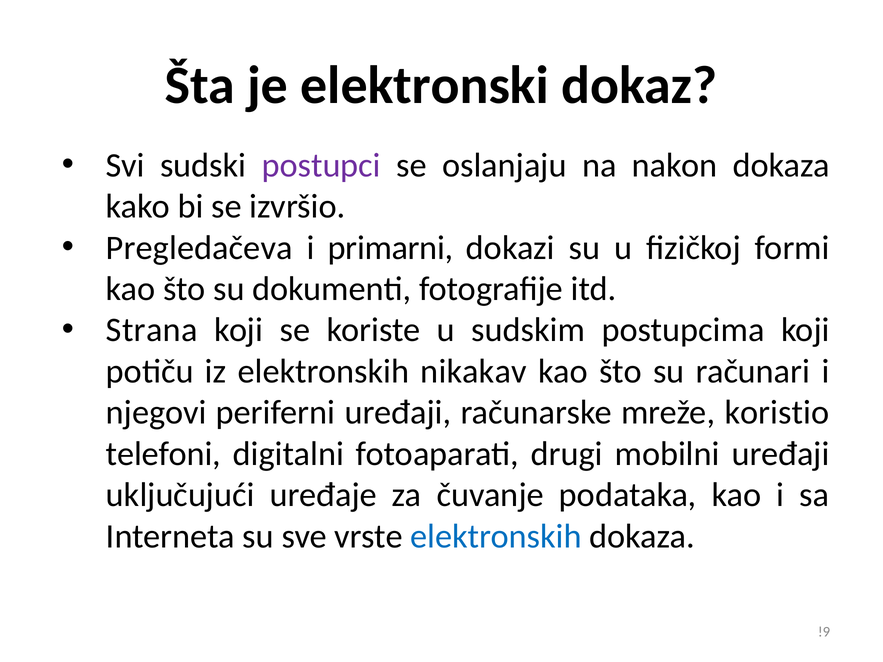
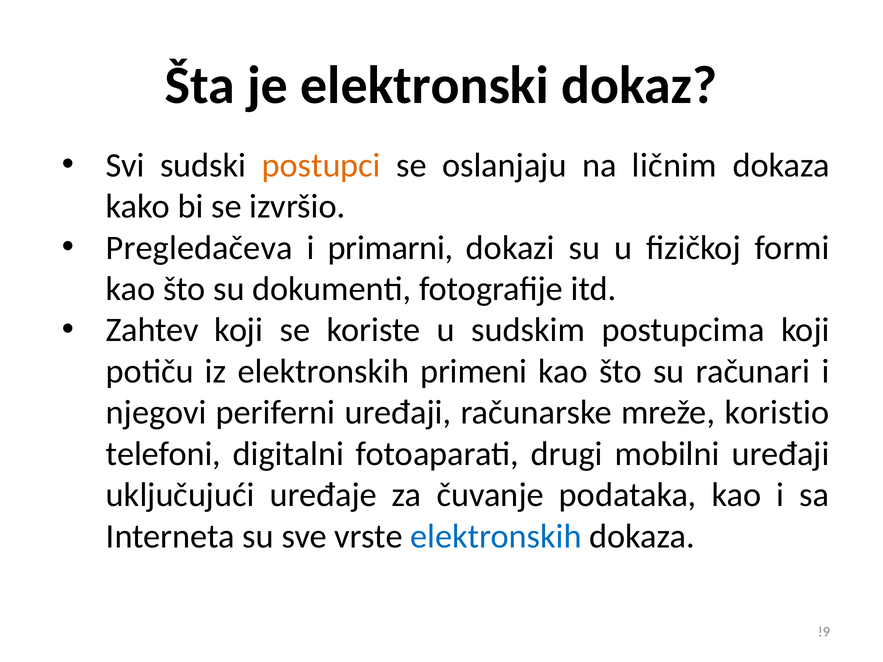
postupci colour: purple -> orange
nakon: nakon -> ličnim
Strana: Strana -> Zahtev
nikakav: nikakav -> primeni
